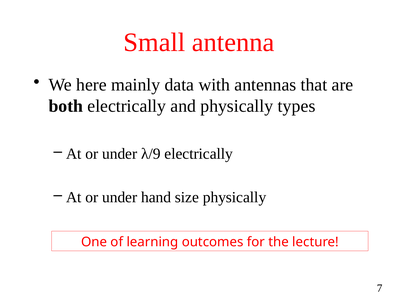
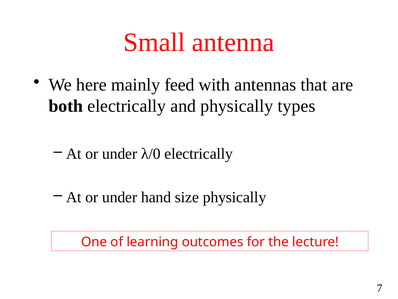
data: data -> feed
λ/9: λ/9 -> λ/0
